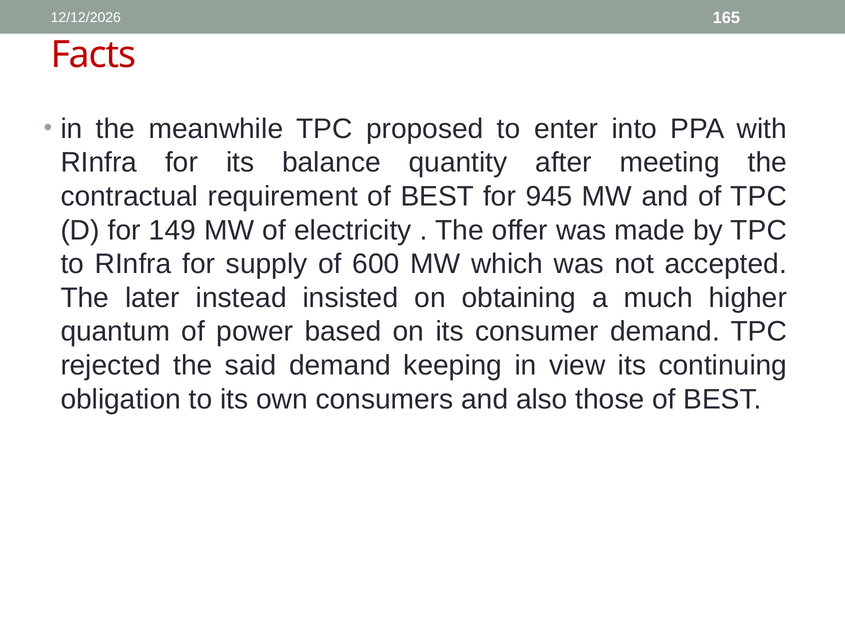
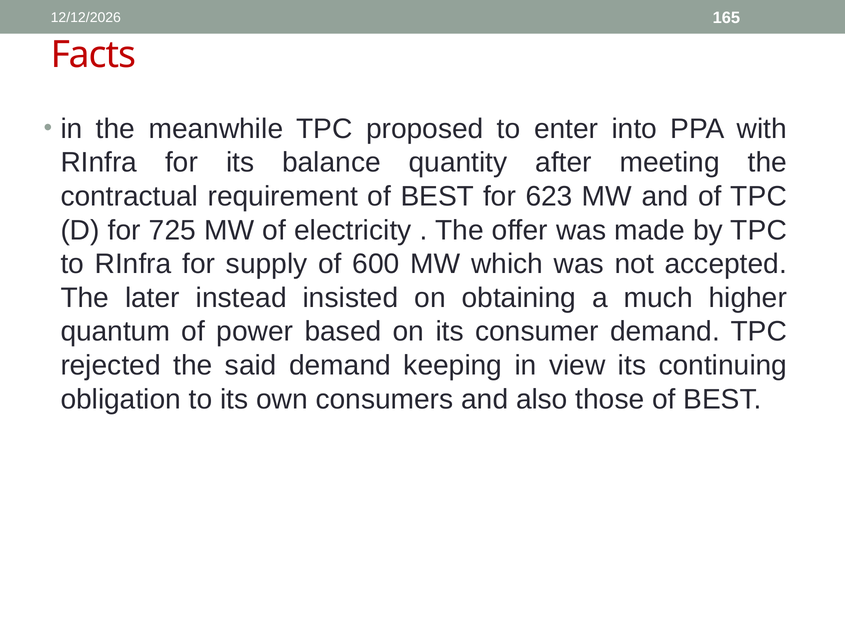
945: 945 -> 623
149: 149 -> 725
